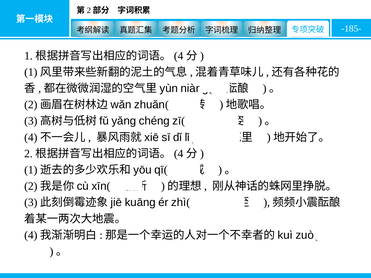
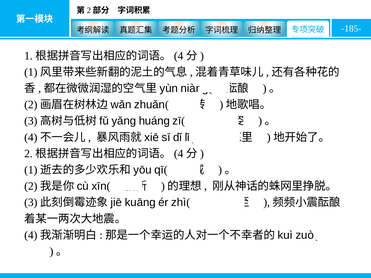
chéng: chéng -> huáng
